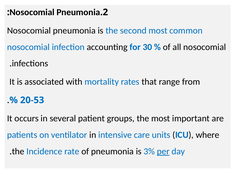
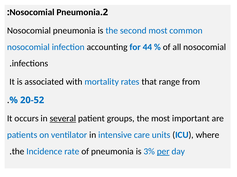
30: 30 -> 44
20-53: 20-53 -> 20-52
several underline: none -> present
